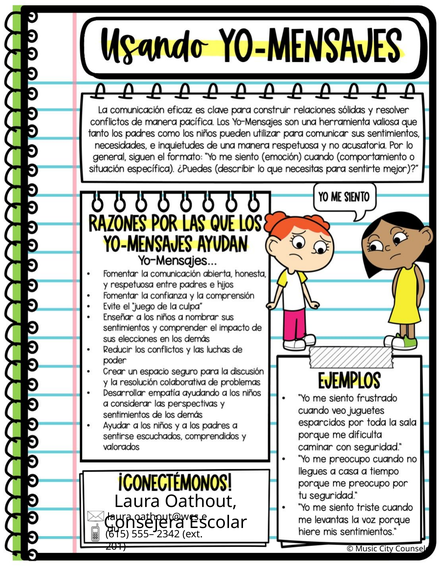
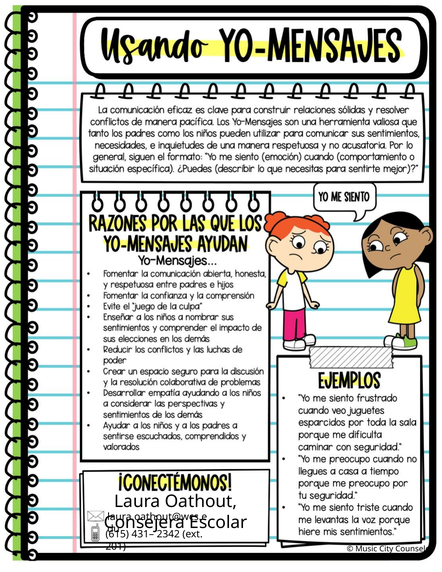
555–: 555– -> 431–
